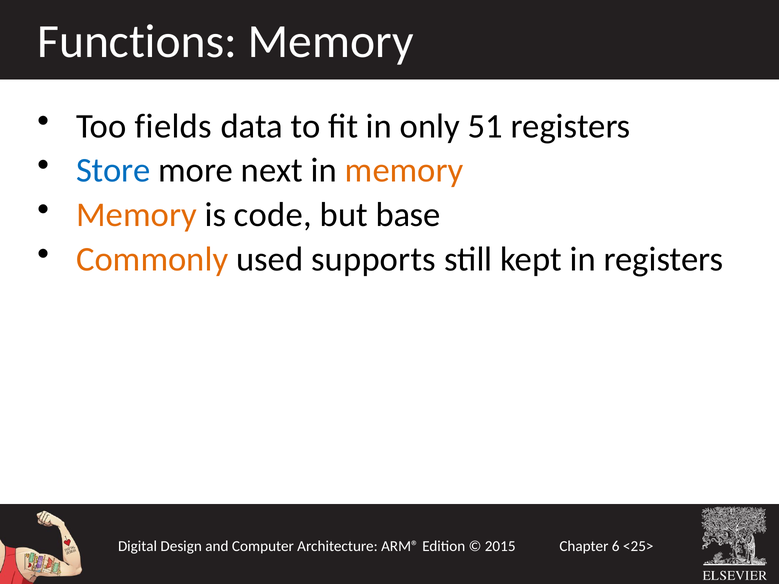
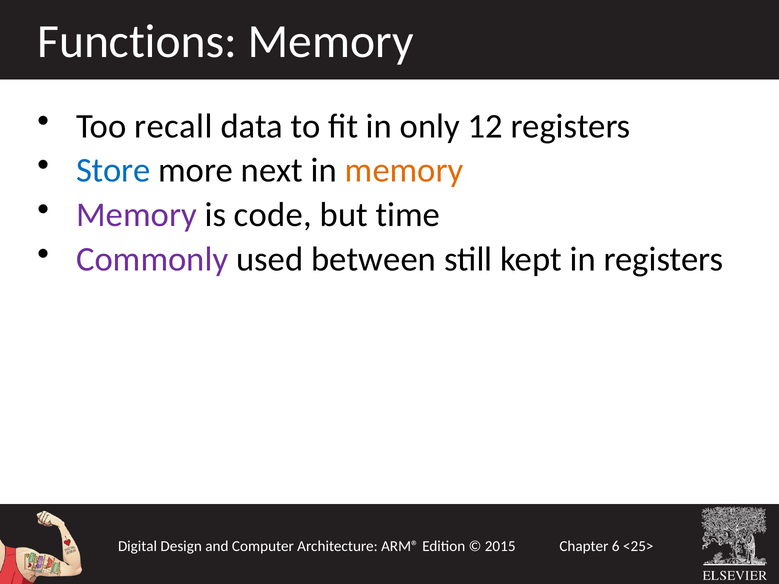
fields: fields -> recall
51: 51 -> 12
Memory at (136, 215) colour: orange -> purple
base: base -> time
Commonly colour: orange -> purple
supports: supports -> between
